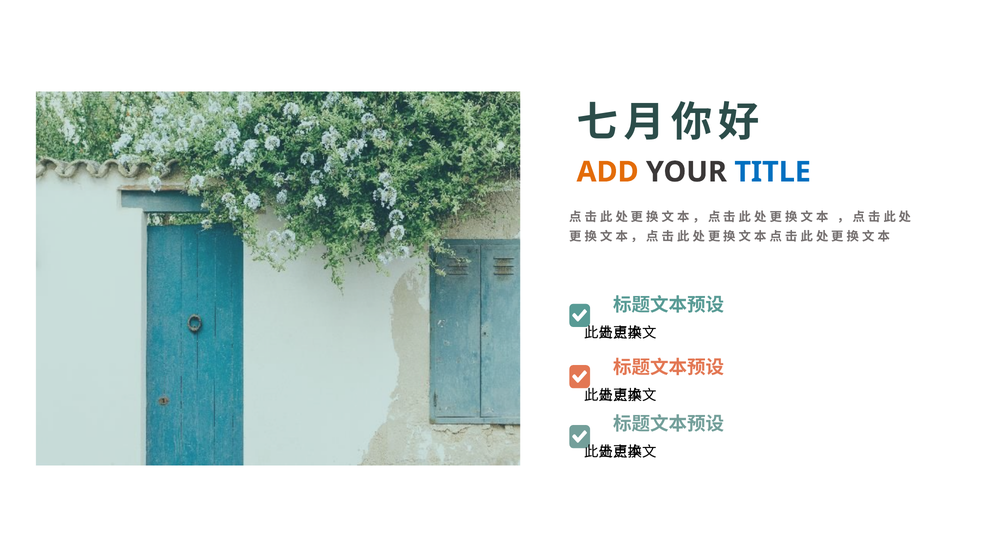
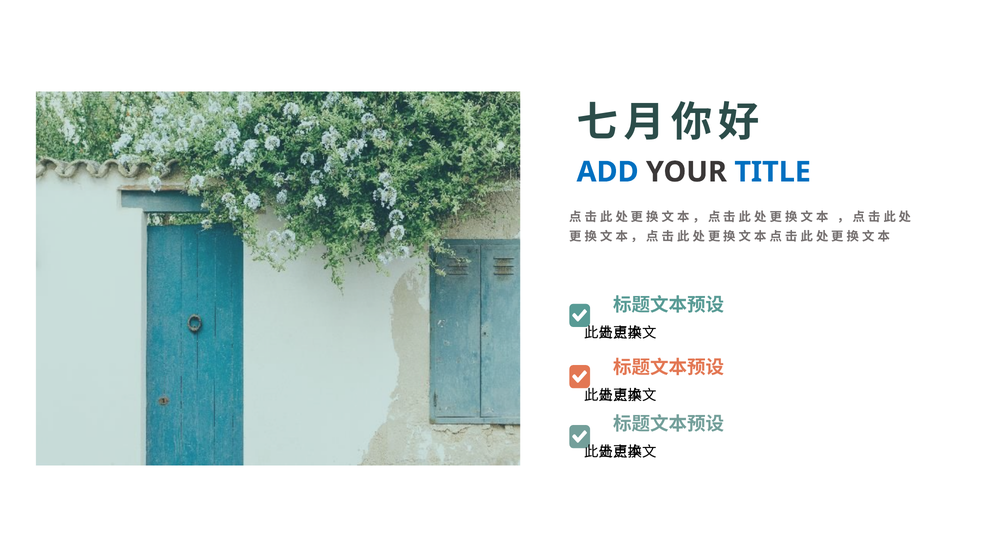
ADD colour: orange -> blue
